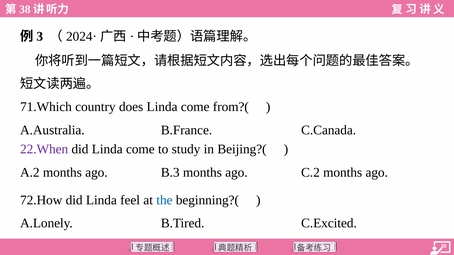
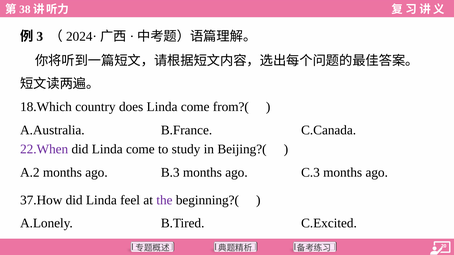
71.Which: 71.Which -> 18.Which
C.2: C.2 -> C.3
72.How: 72.How -> 37.How
the colour: blue -> purple
